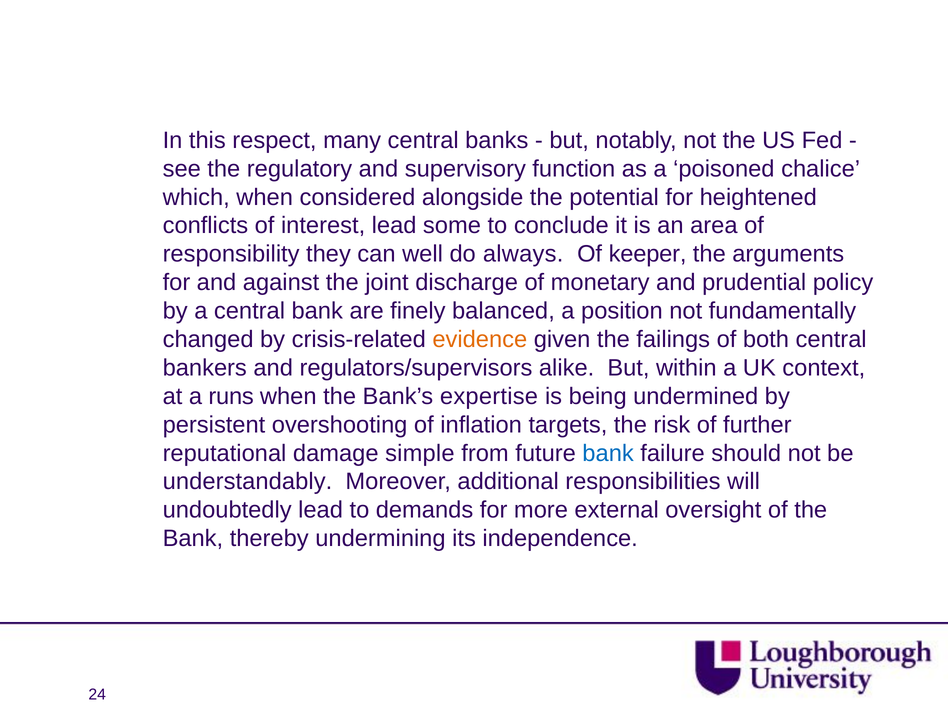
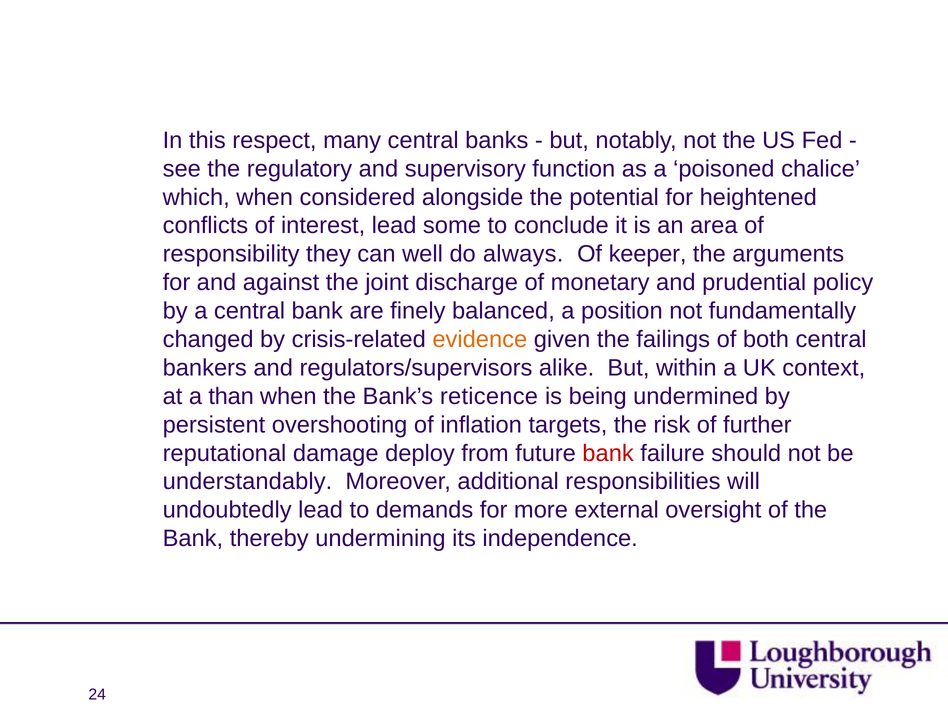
runs: runs -> than
expertise: expertise -> reticence
simple: simple -> deploy
bank at (608, 453) colour: blue -> red
